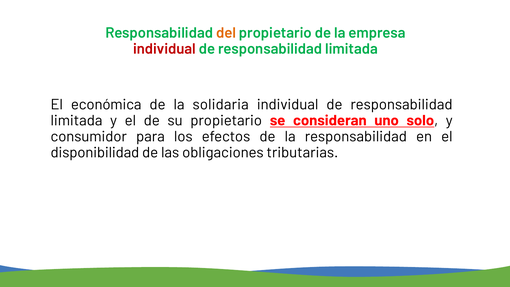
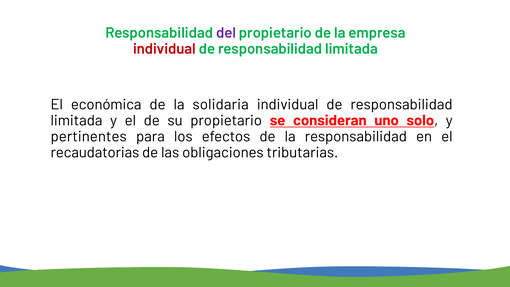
del colour: orange -> purple
consumidor: consumidor -> pertinentes
disponibilidad: disponibilidad -> recaudatorias
